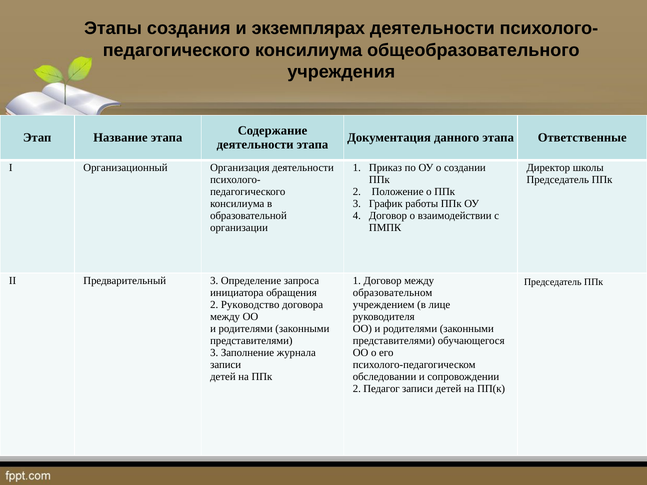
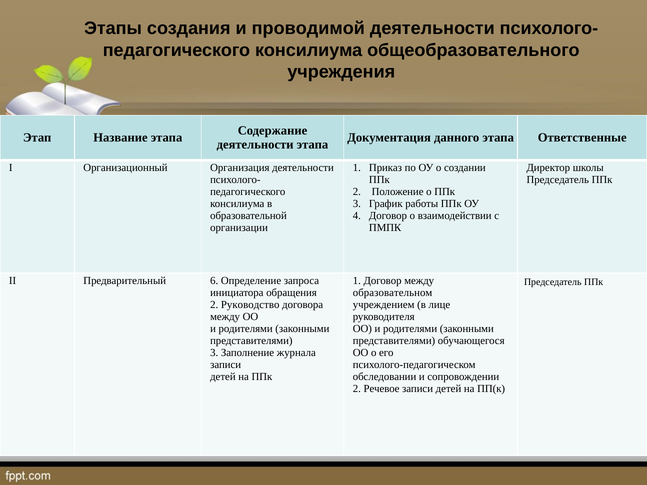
экземплярах: экземплярах -> проводимой
Предварительный 3: 3 -> 6
Педагог: Педагог -> Речевое
